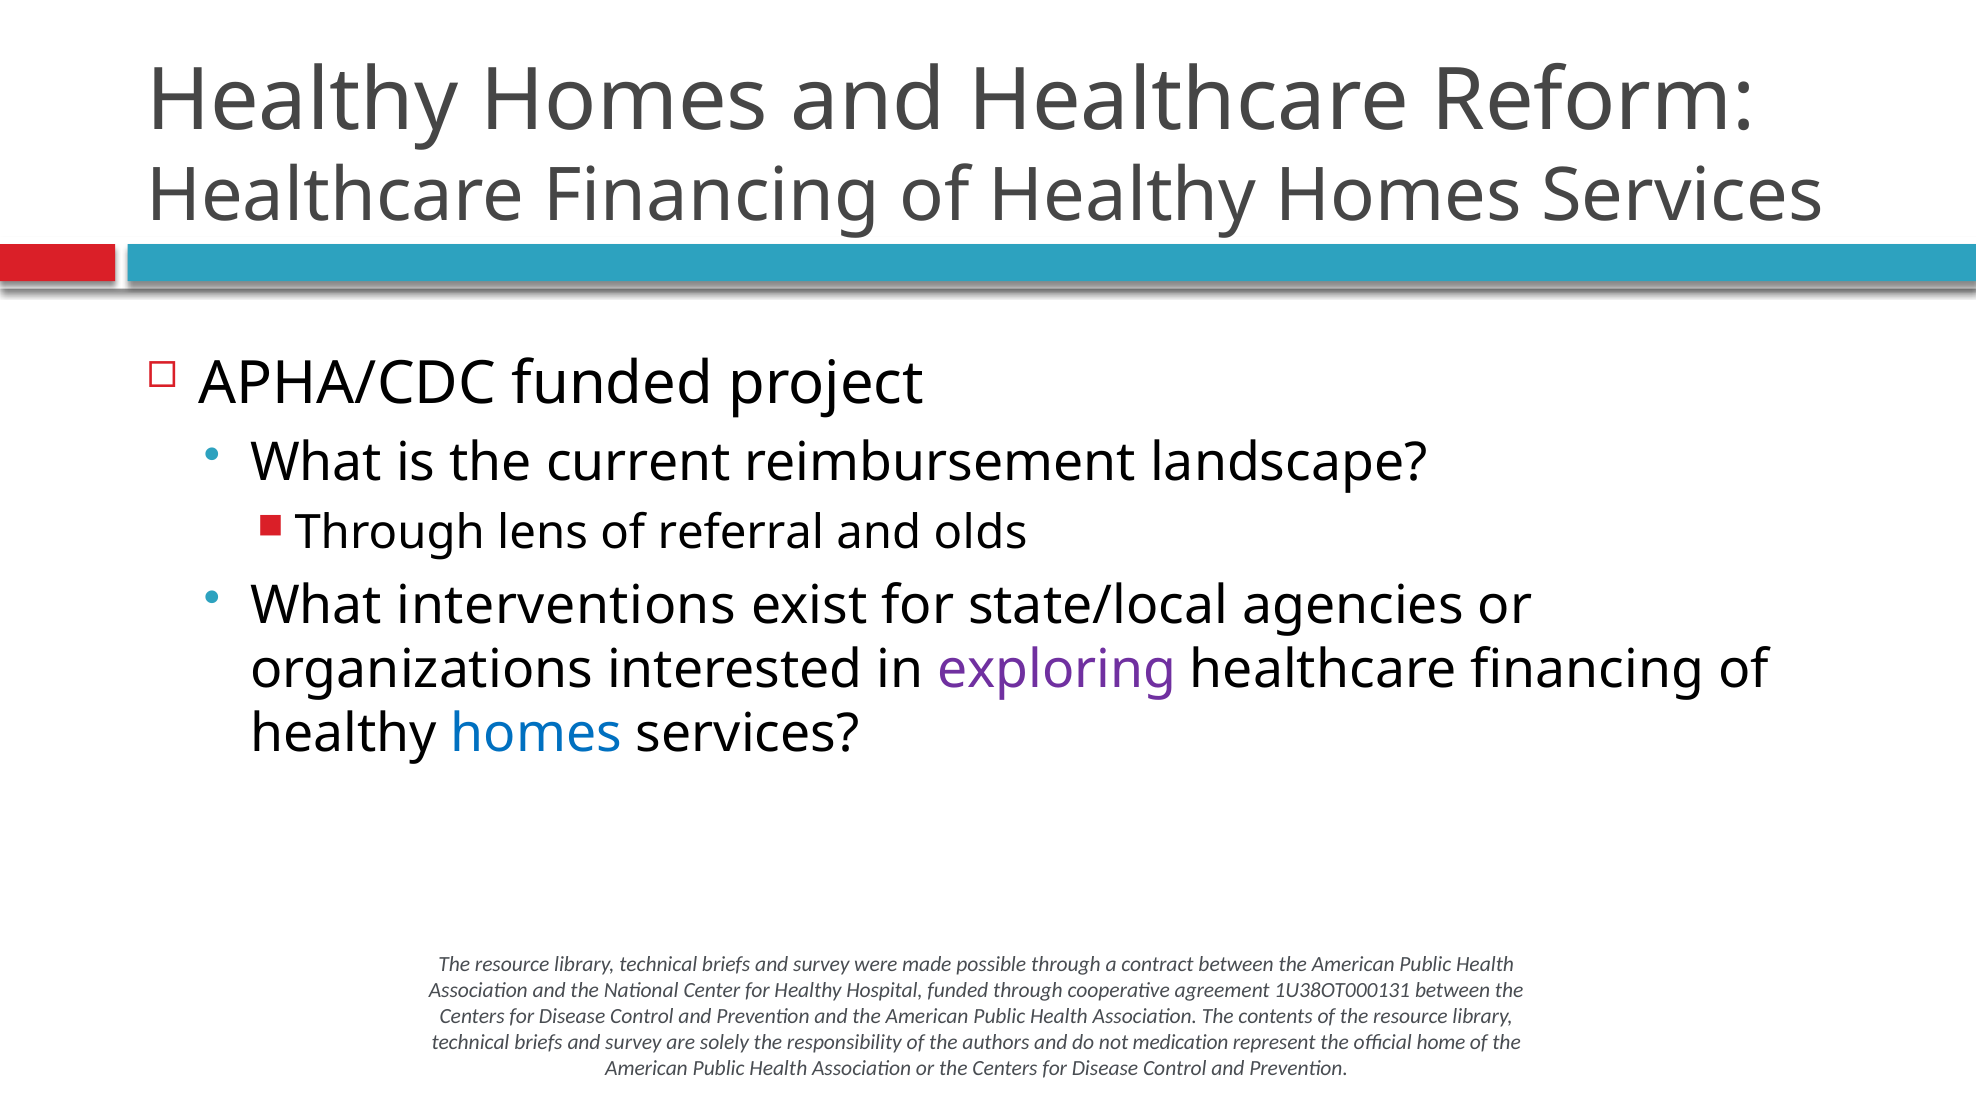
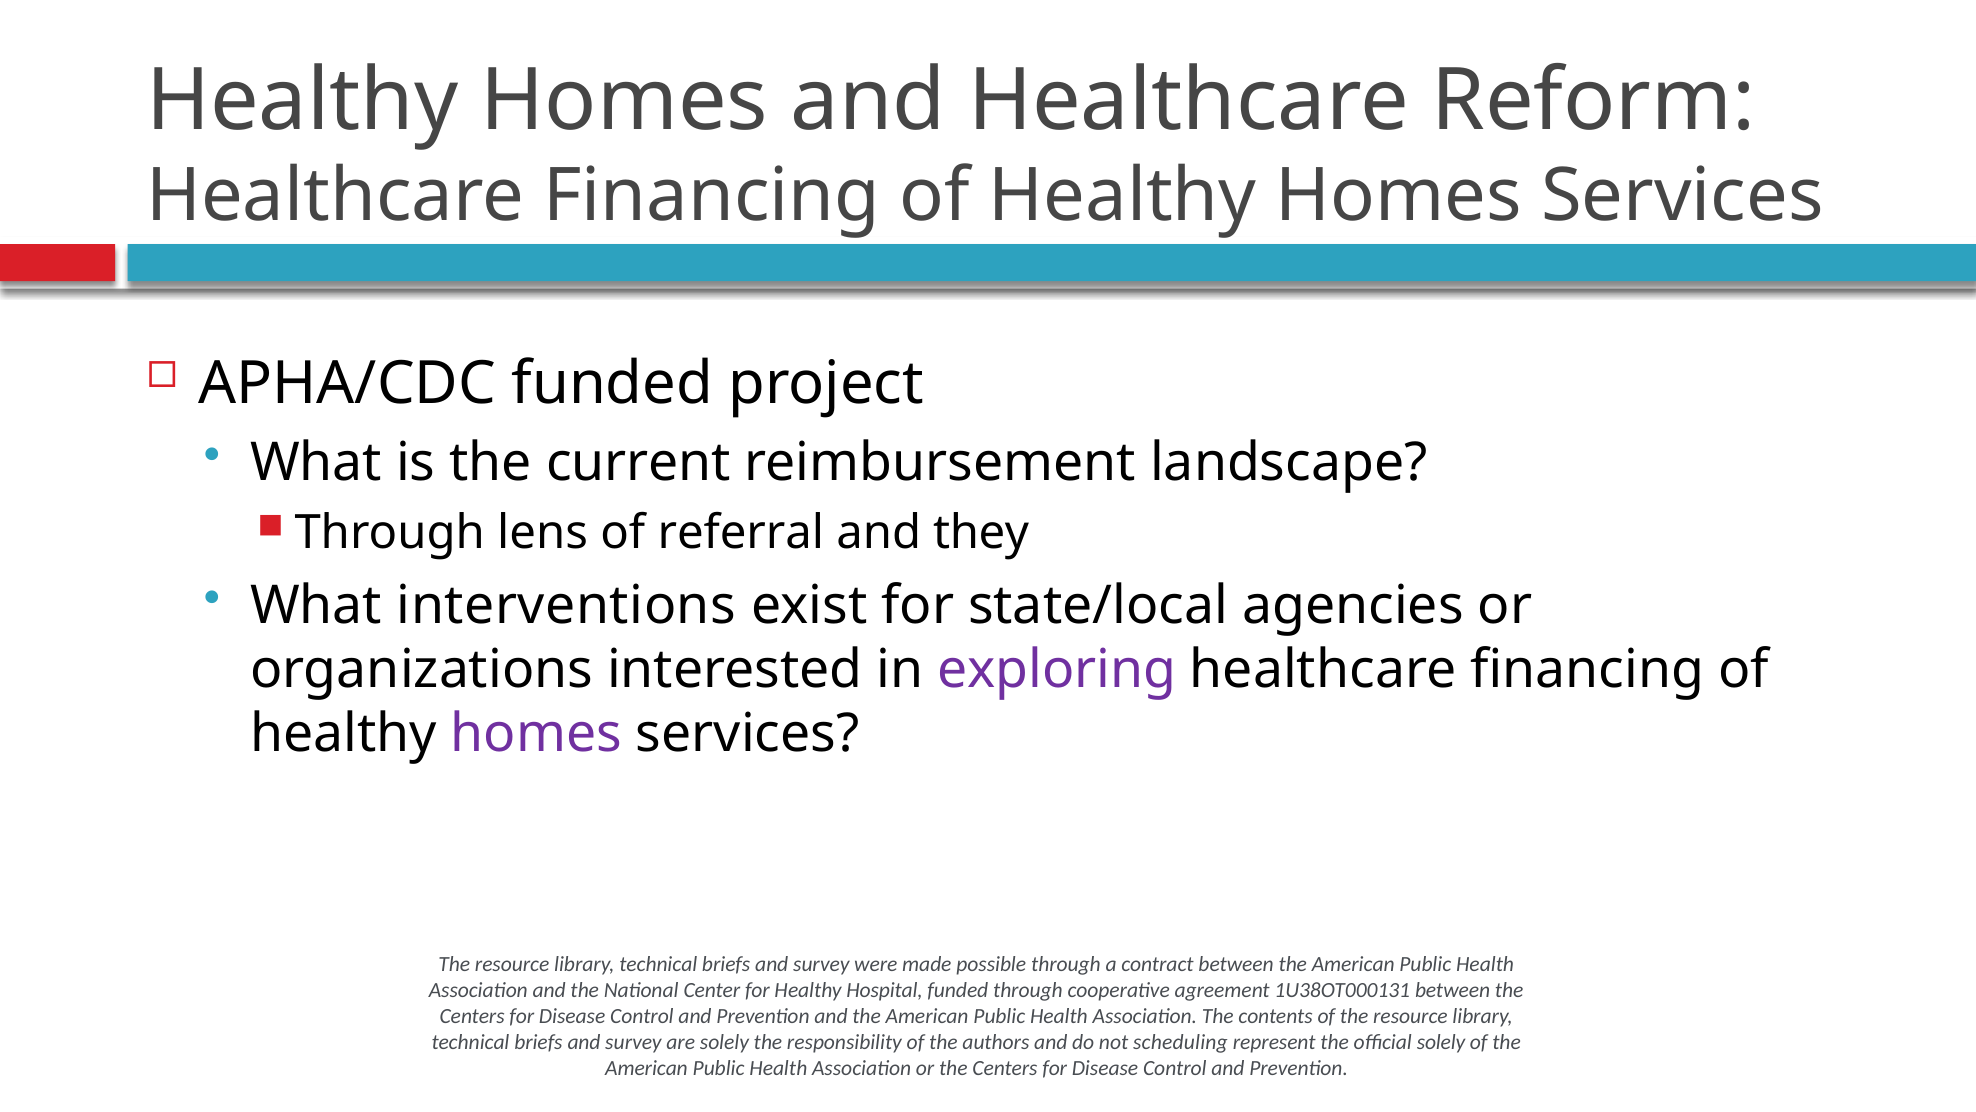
olds: olds -> they
homes at (536, 734) colour: blue -> purple
medication: medication -> scheduling
official home: home -> solely
